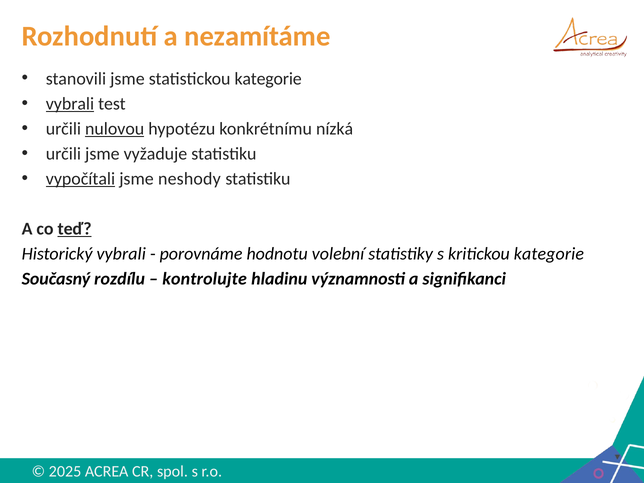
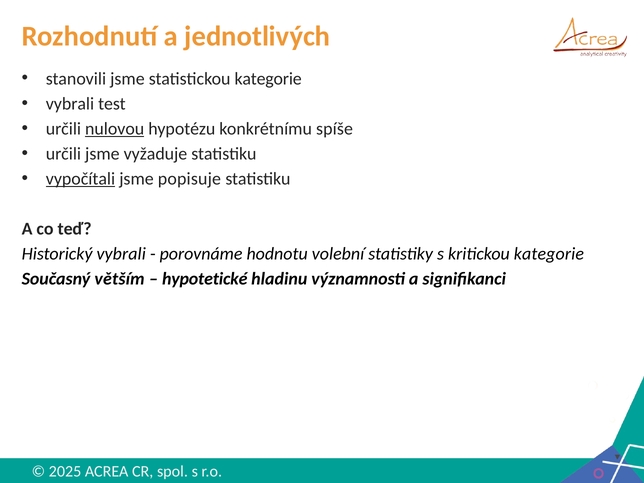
nezamítáme: nezamítáme -> jednotlivých
vybrali at (70, 104) underline: present -> none
nízká: nízká -> spíše
neshody: neshody -> popisuje
teď underline: present -> none
rozdílu: rozdílu -> větším
kontrolujte: kontrolujte -> hypotetické
